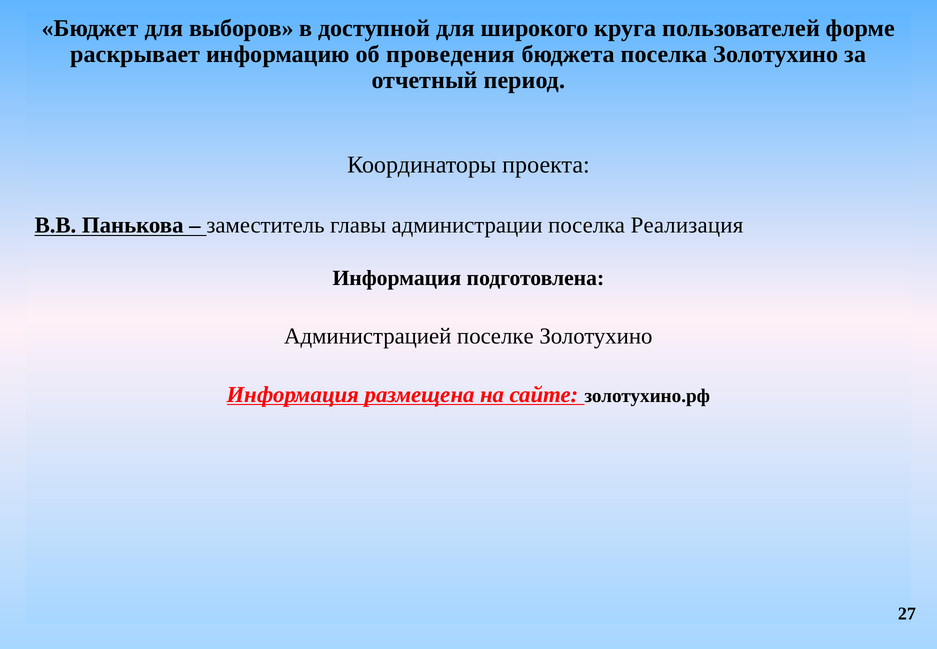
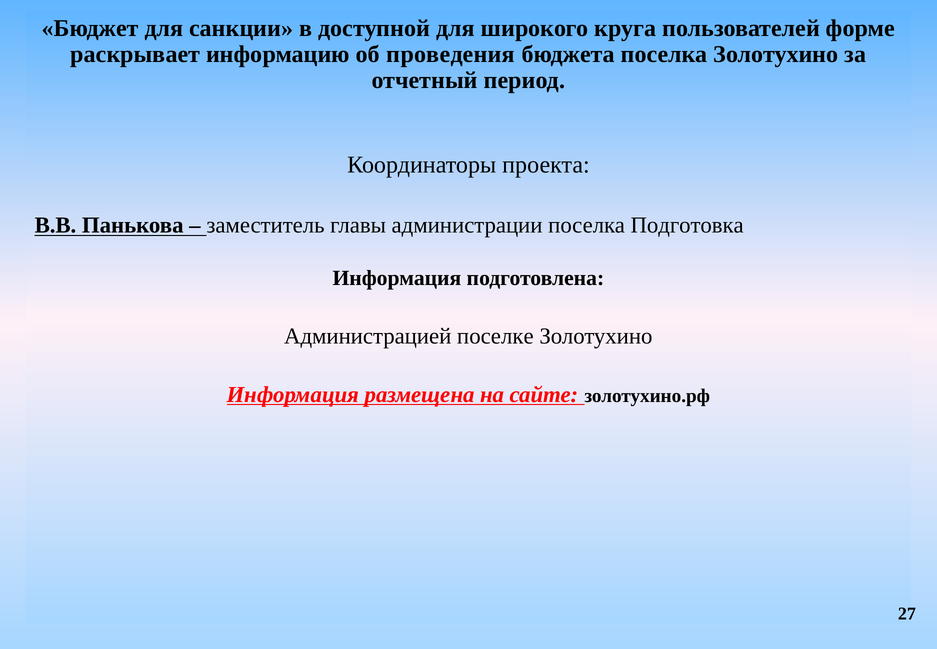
выборов: выборов -> санкции
Реализация: Реализация -> Подготовка
